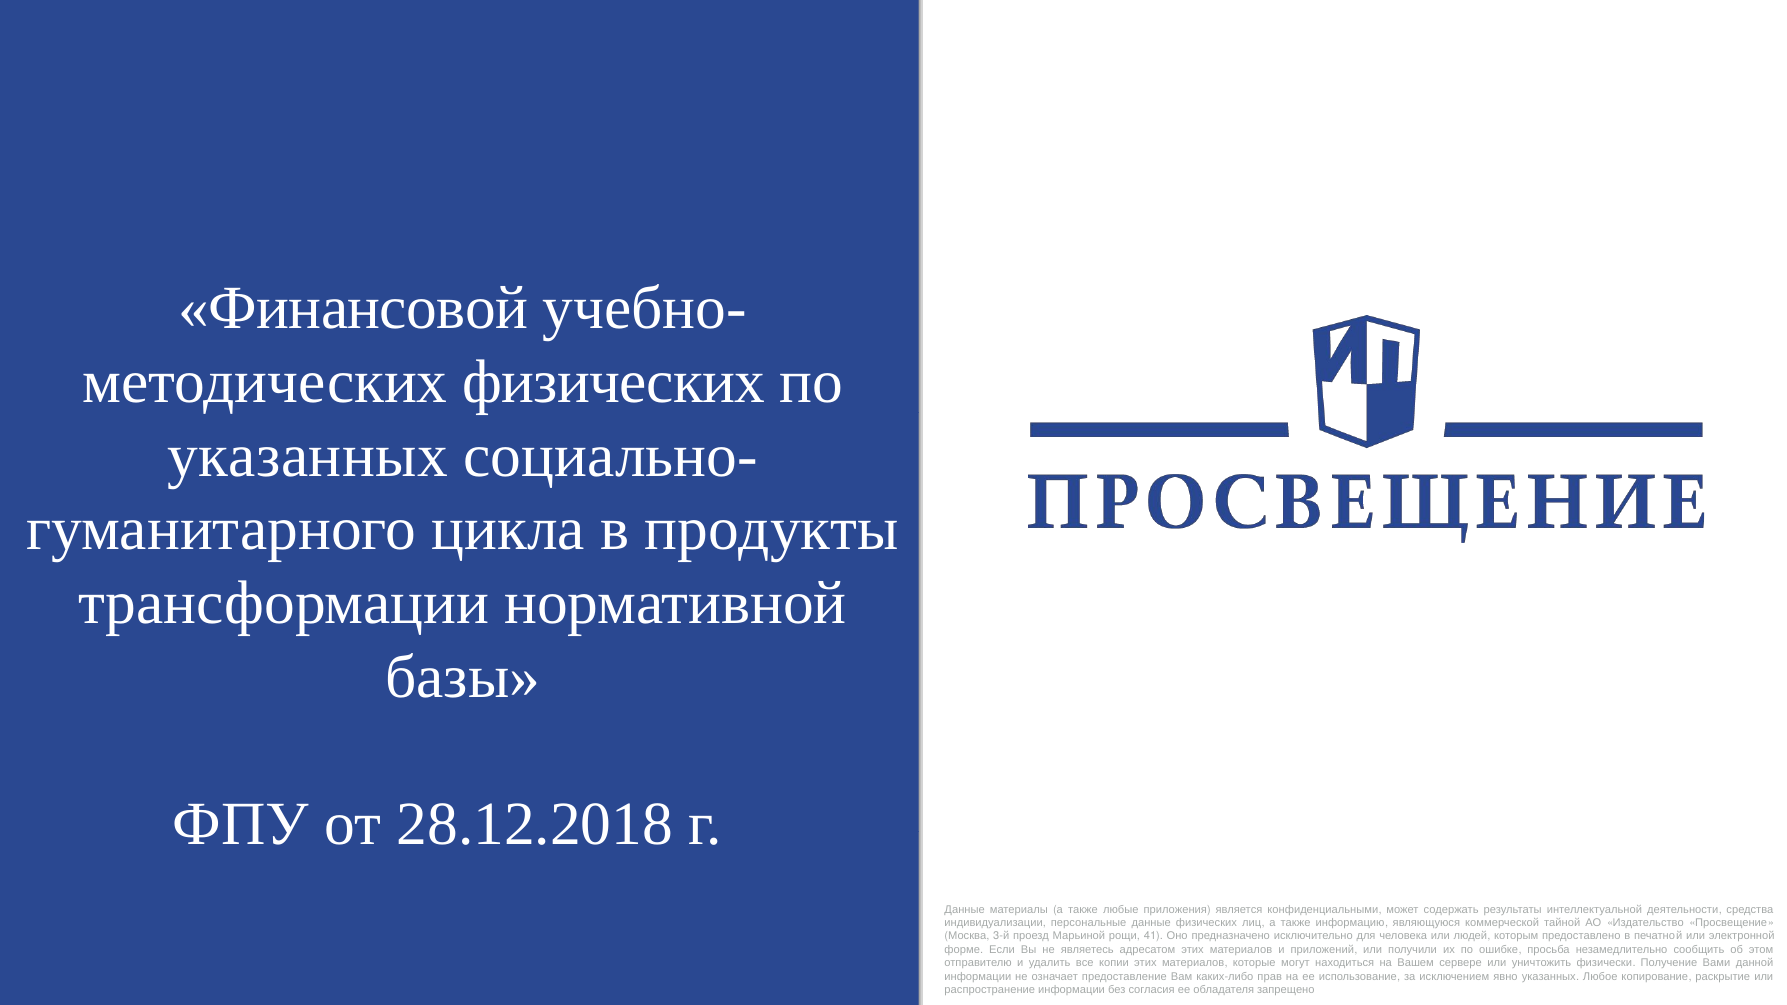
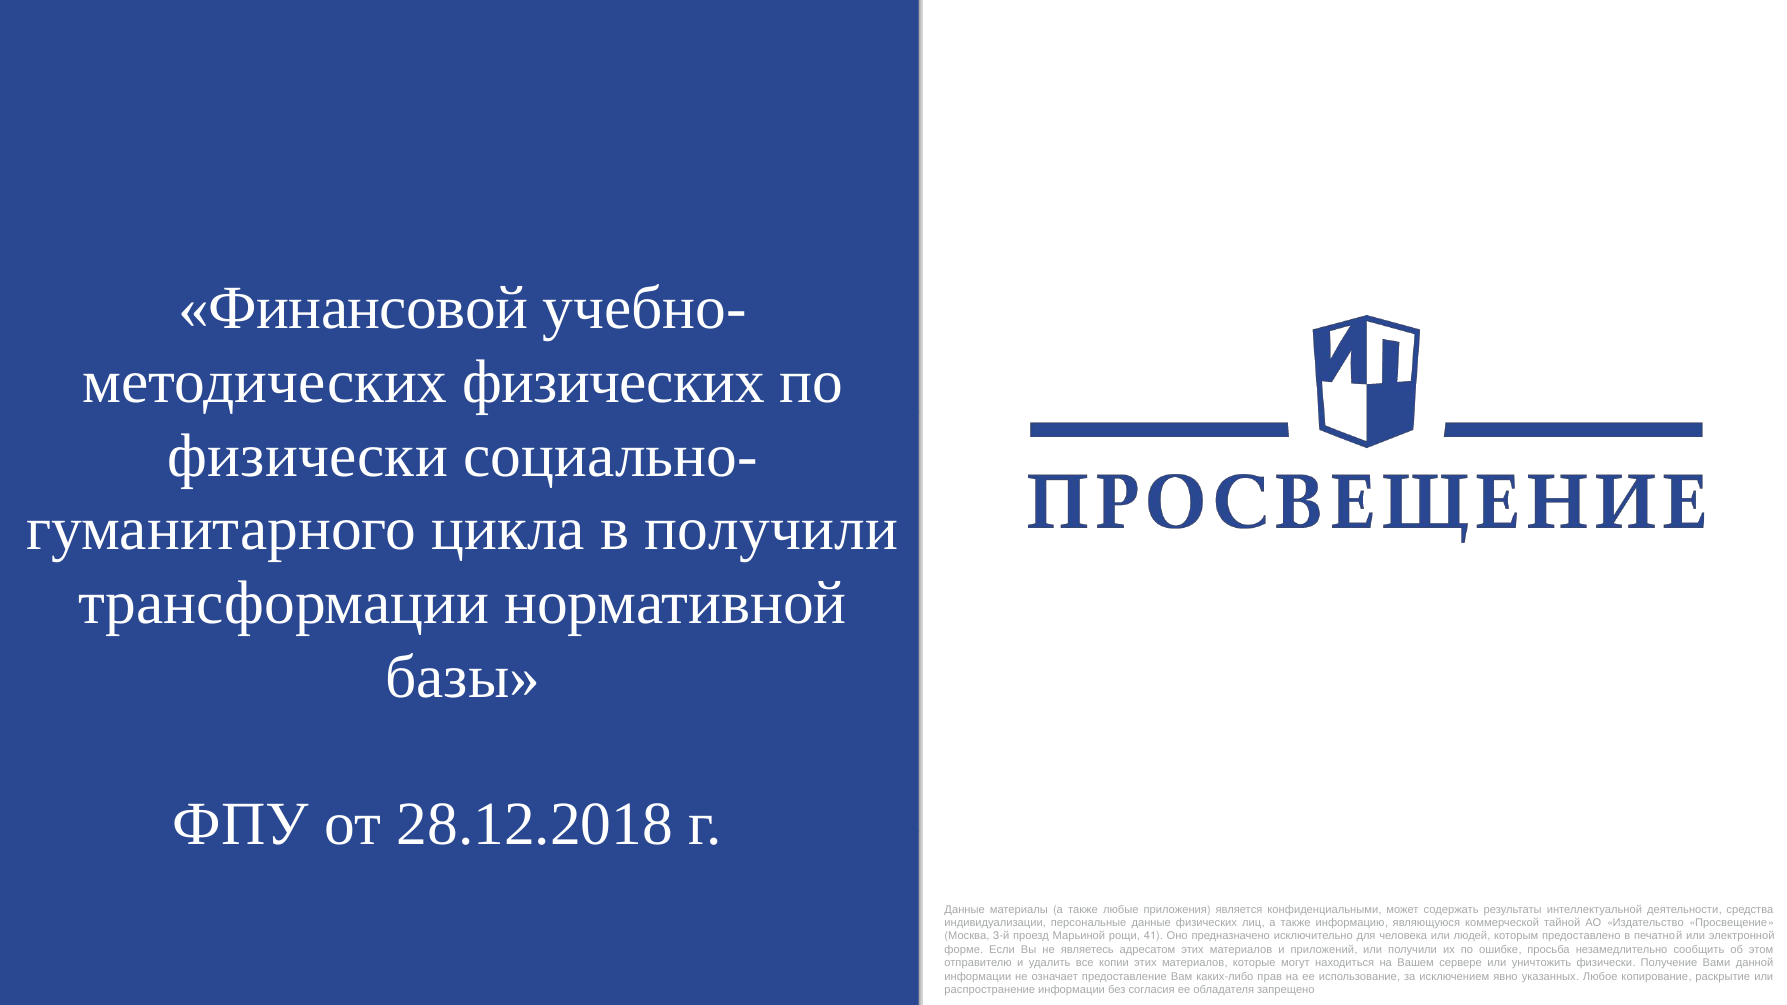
указанных at (308, 456): указанных -> физически
в продукты: продукты -> получили
